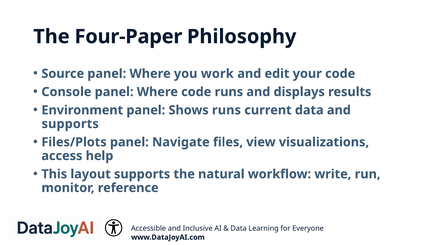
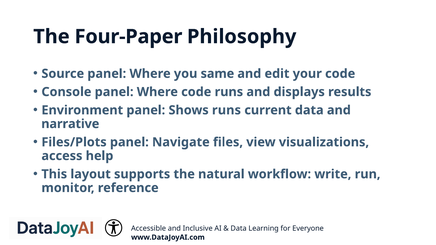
work: work -> same
supports at (70, 124): supports -> narrative
